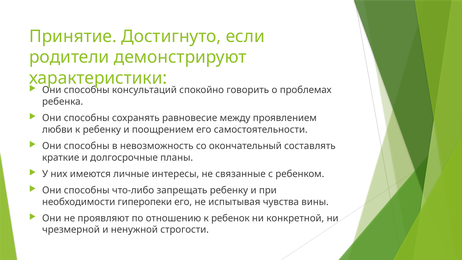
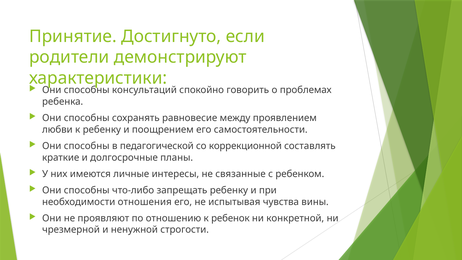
невозможность: невозможность -> педагогической
окончательный: окончательный -> коррекционной
гиперопеки: гиперопеки -> отношения
